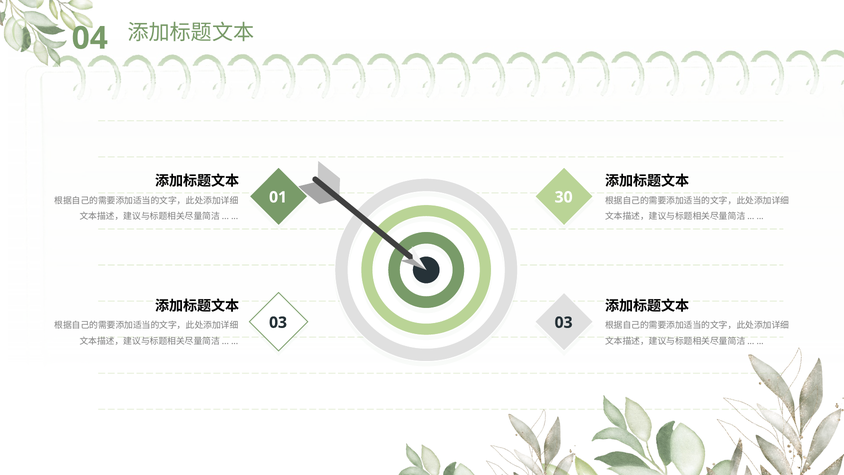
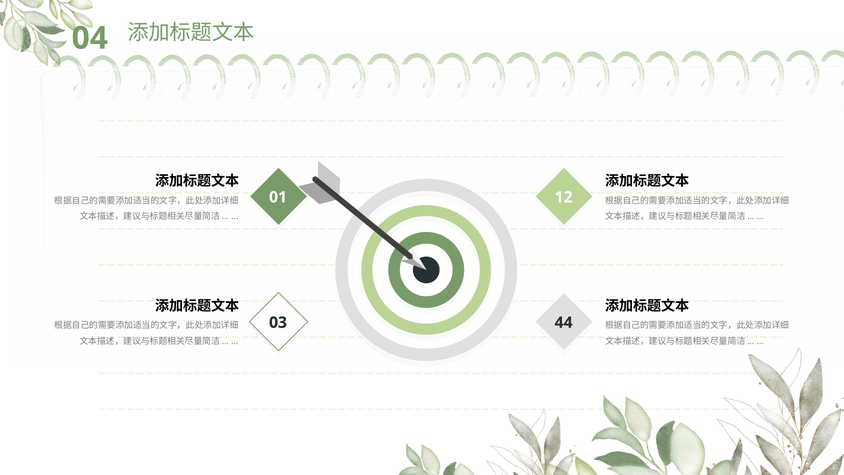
30: 30 -> 12
03 03: 03 -> 44
